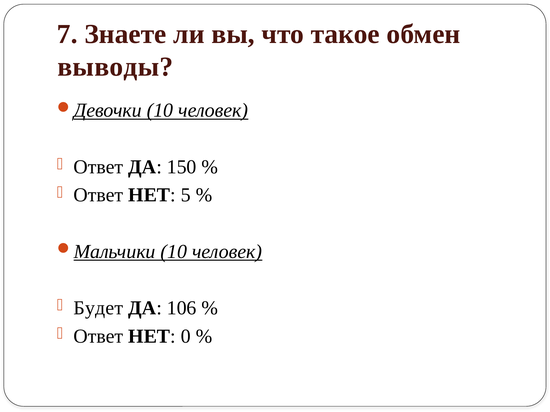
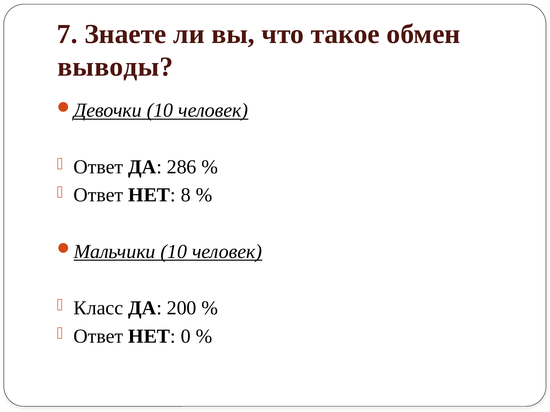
150: 150 -> 286
5: 5 -> 8
Будет: Будет -> Класс
106: 106 -> 200
